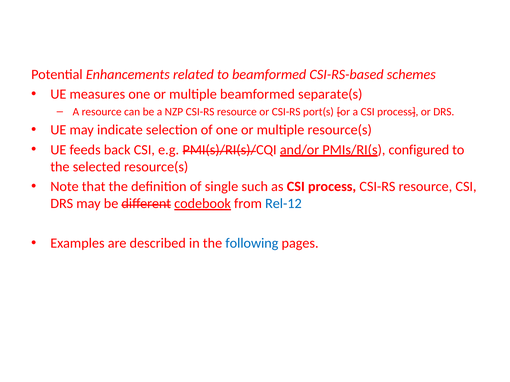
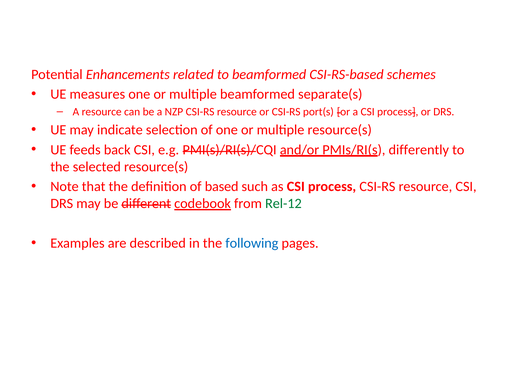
configured: configured -> differently
single: single -> based
Rel-12 colour: blue -> green
